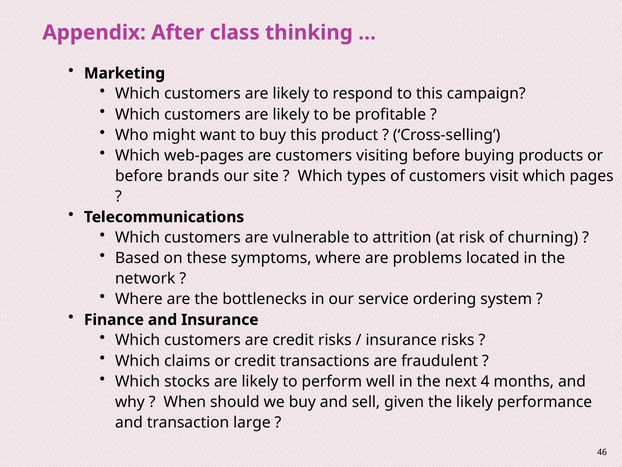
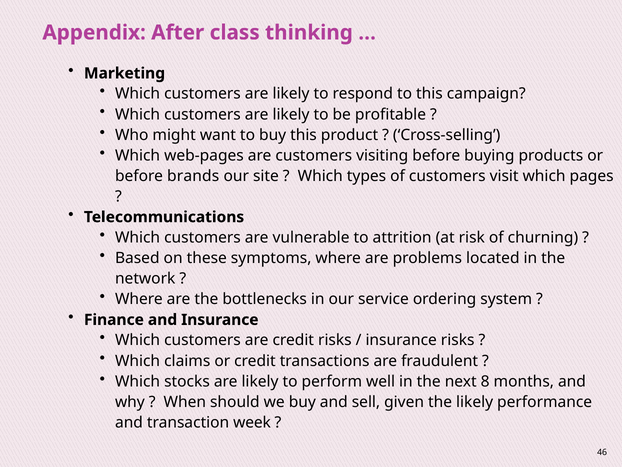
4: 4 -> 8
large: large -> week
